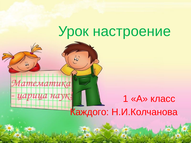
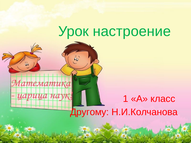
Каждого: Каждого -> Другому
